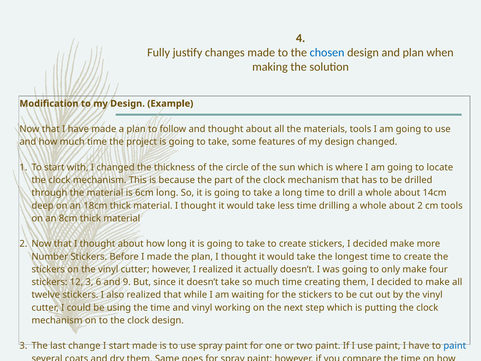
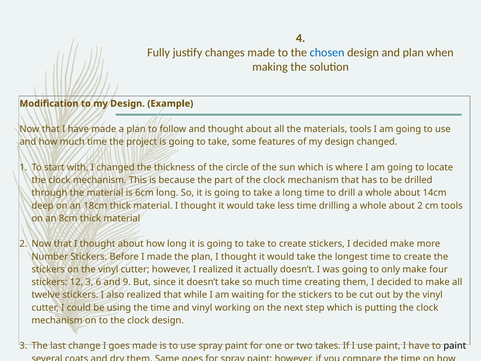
I start: start -> goes
two paint: paint -> takes
paint at (455, 346) colour: blue -> black
